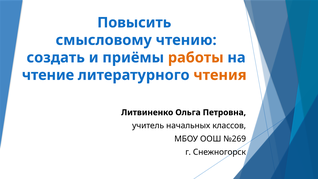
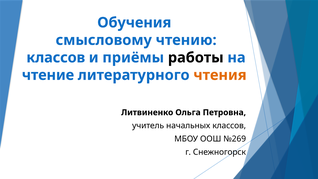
Повысить: Повысить -> Обучения
создать at (56, 58): создать -> классов
работы colour: orange -> black
